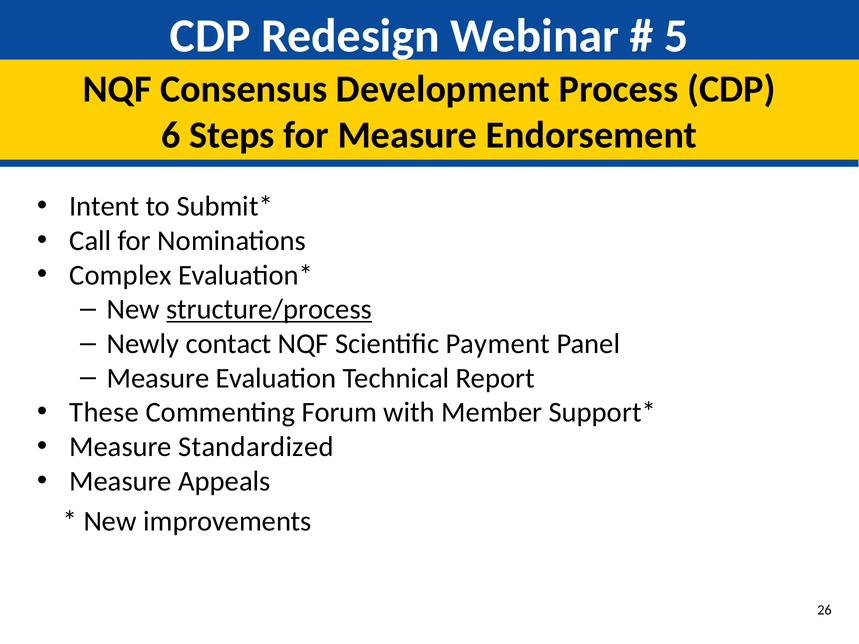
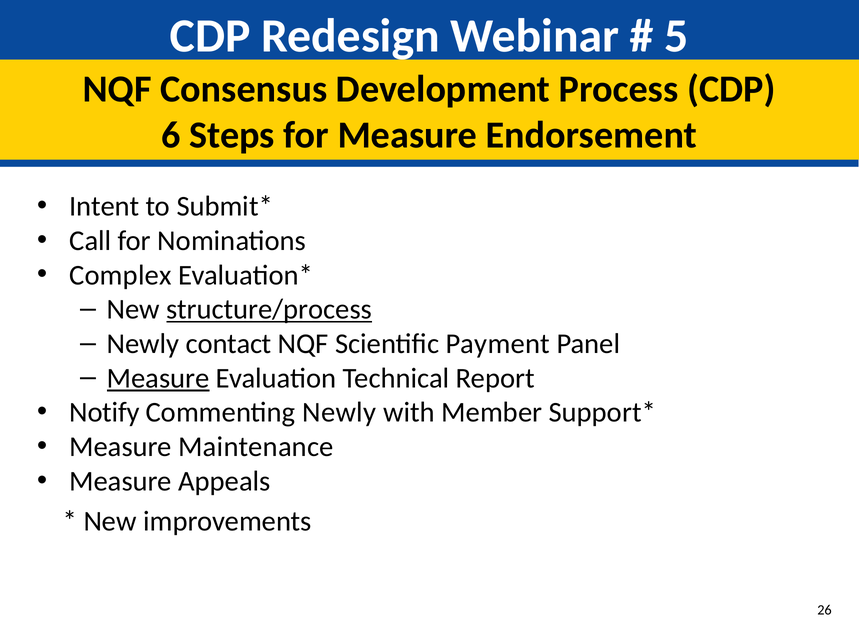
Measure at (158, 378) underline: none -> present
These: These -> Notify
Commenting Forum: Forum -> Newly
Standardized: Standardized -> Maintenance
